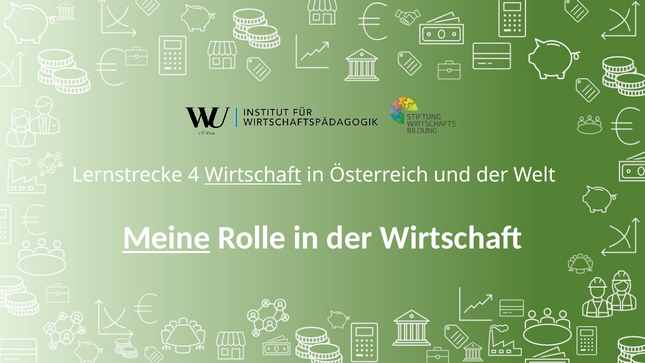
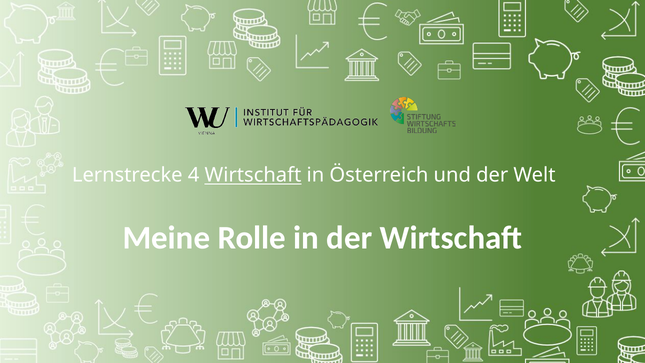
Meine underline: present -> none
